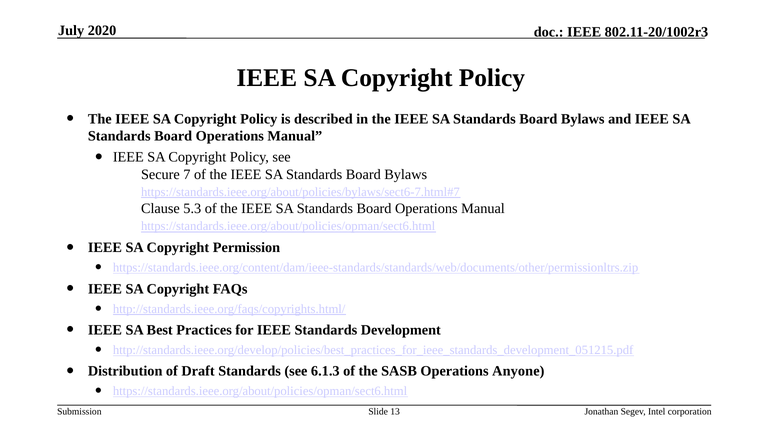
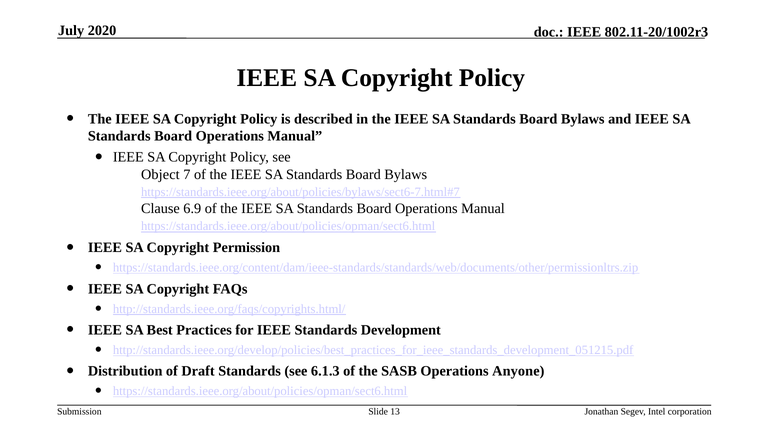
Secure: Secure -> Object
5.3: 5.3 -> 6.9
